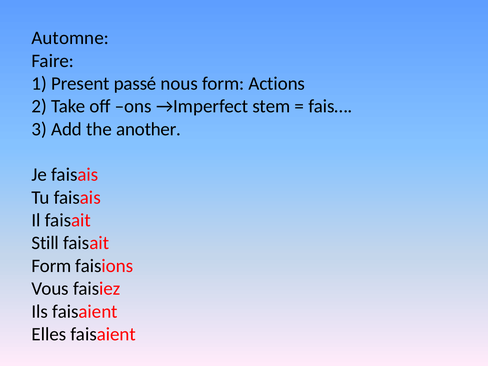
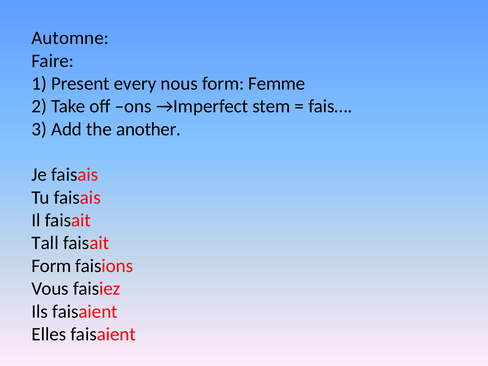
passé: passé -> every
Actions: Actions -> Femme
Still: Still -> Tall
